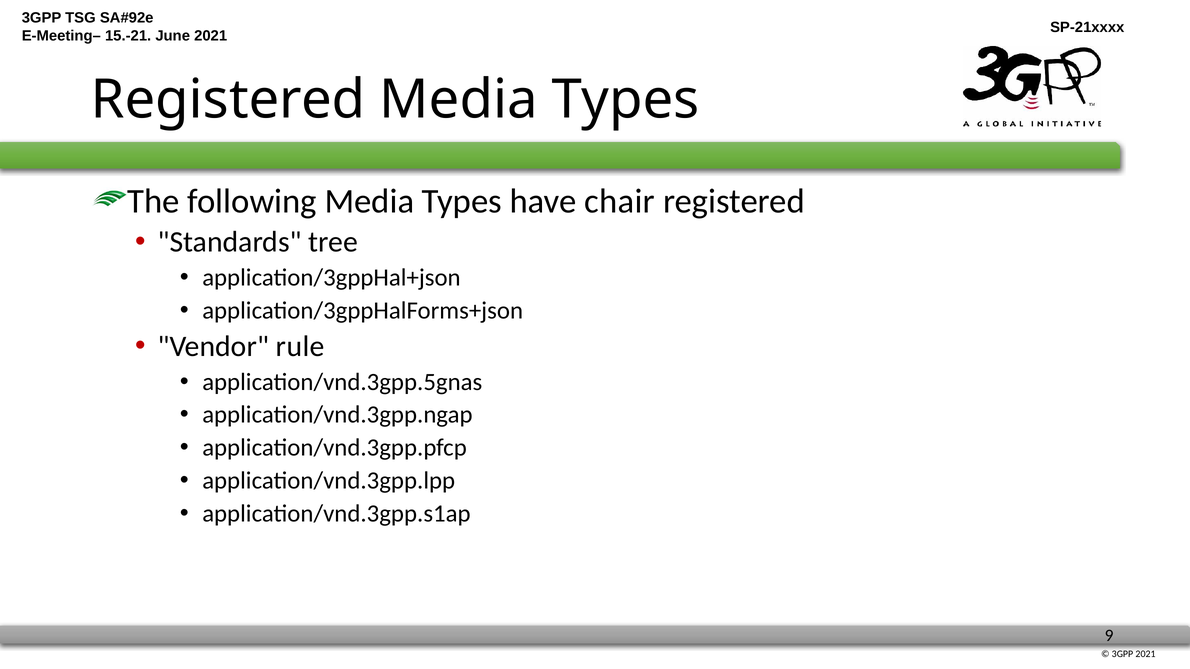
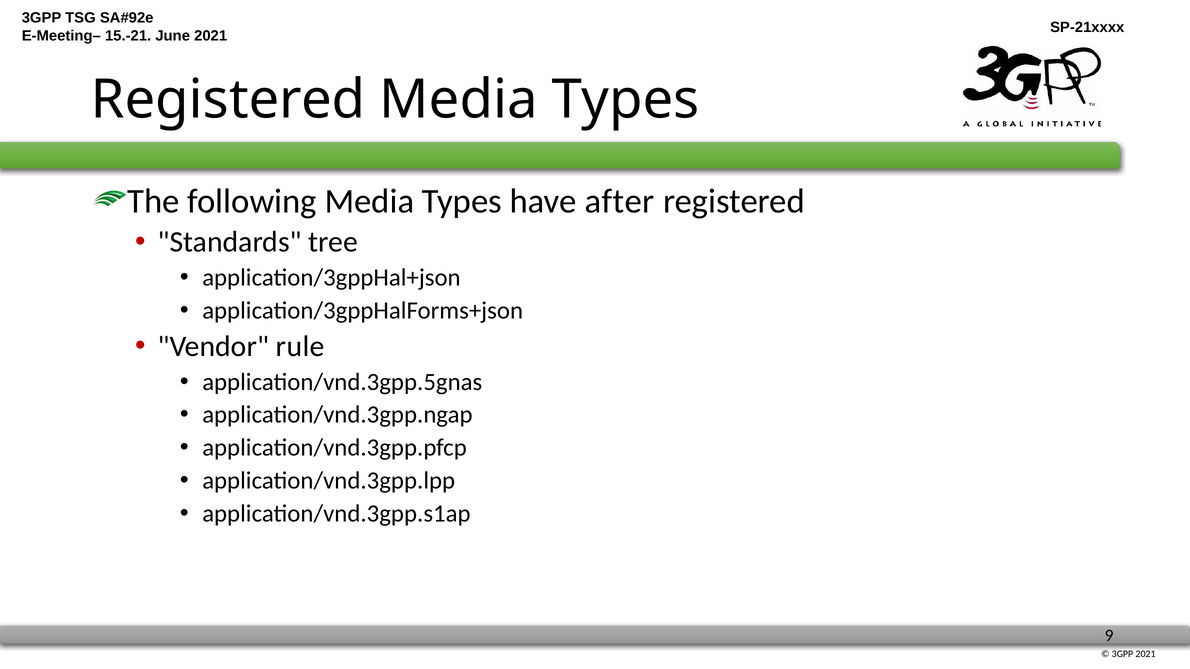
chair: chair -> after
